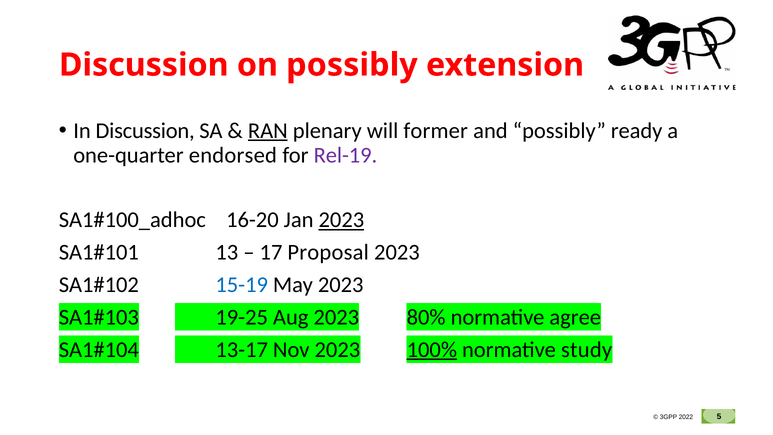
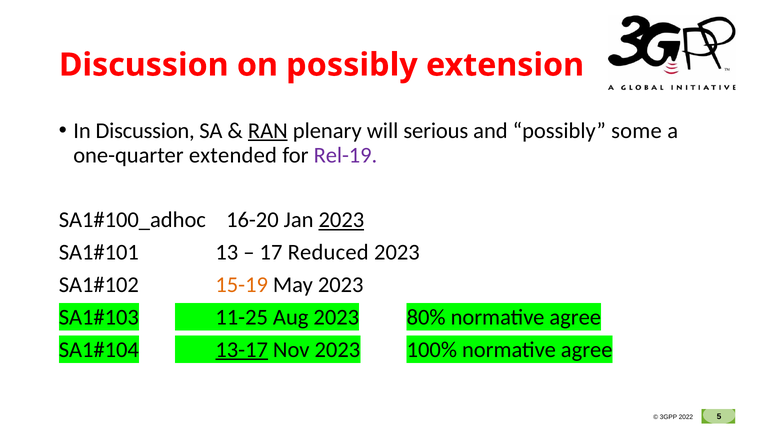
former: former -> serious
ready: ready -> some
endorsed: endorsed -> extended
Proposal: Proposal -> Reduced
15-19 colour: blue -> orange
19-25: 19-25 -> 11-25
13-17 underline: none -> present
100% underline: present -> none
study at (587, 349): study -> agree
